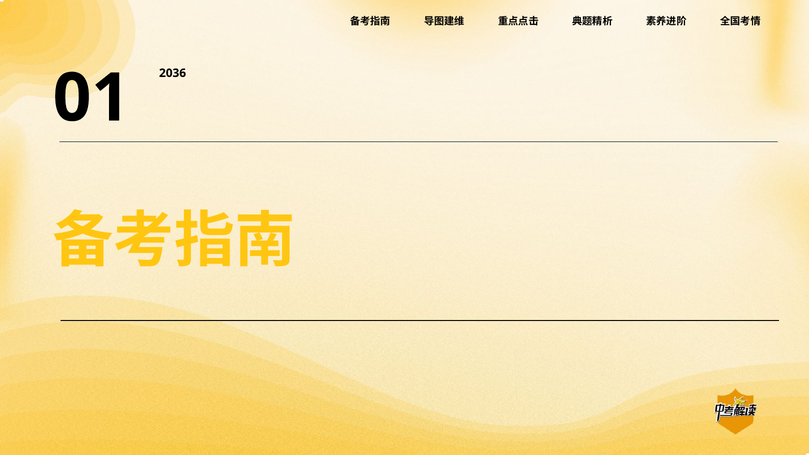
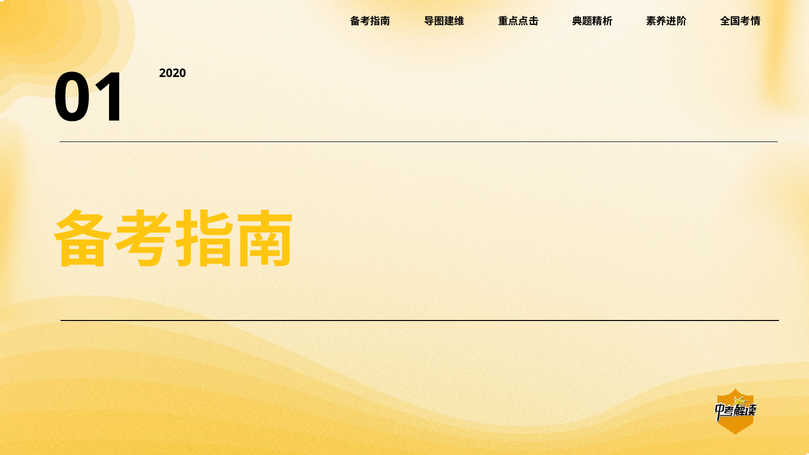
2036: 2036 -> 2020
